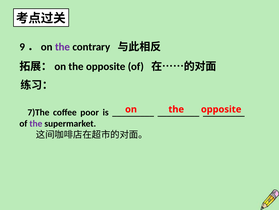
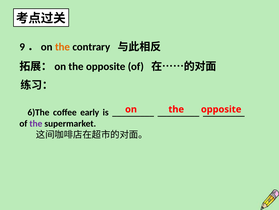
the at (63, 47) colour: purple -> orange
7)The: 7)The -> 6)The
poor: poor -> early
